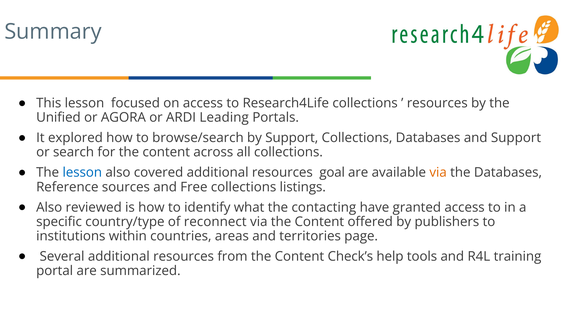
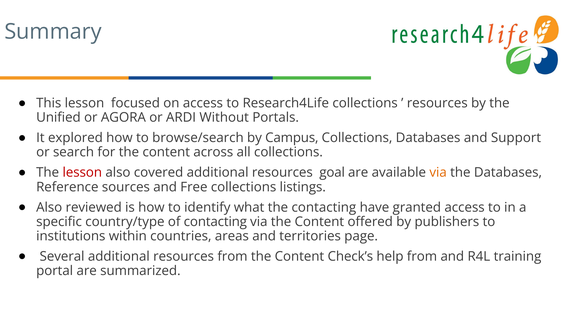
Leading: Leading -> Without
by Support: Support -> Campus
lesson at (82, 173) colour: blue -> red
of reconnect: reconnect -> contacting
help tools: tools -> from
